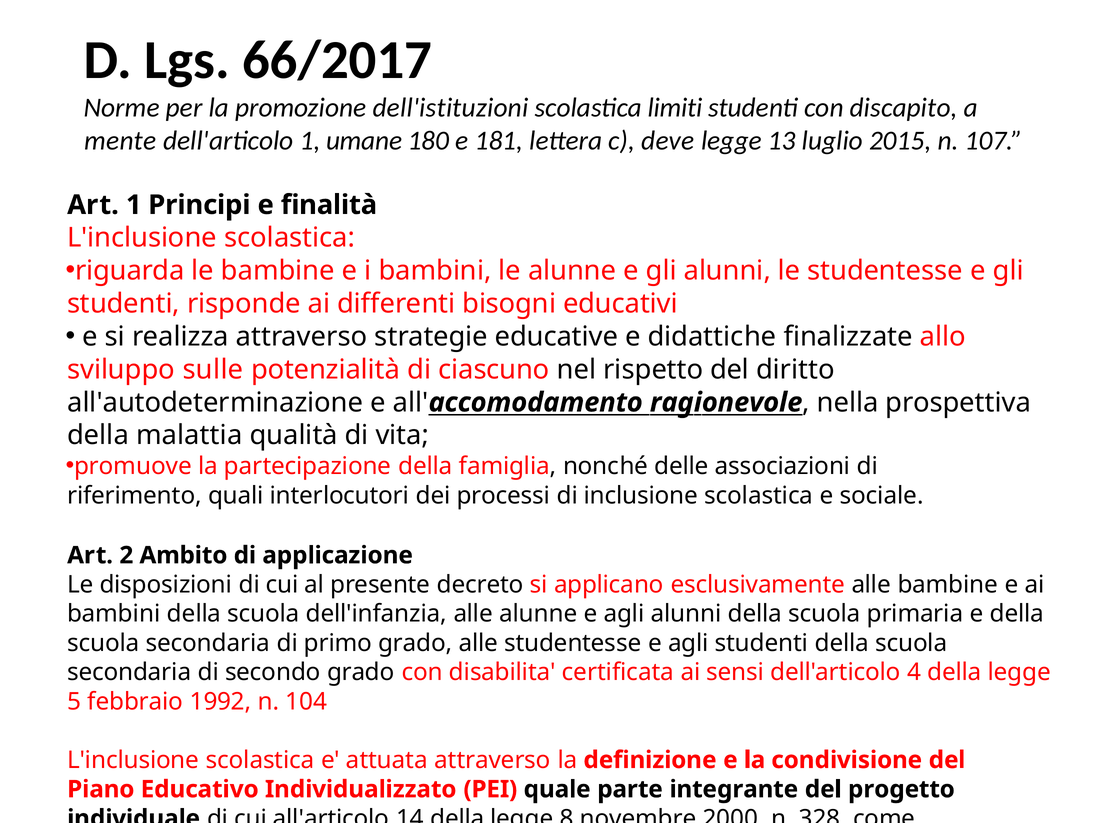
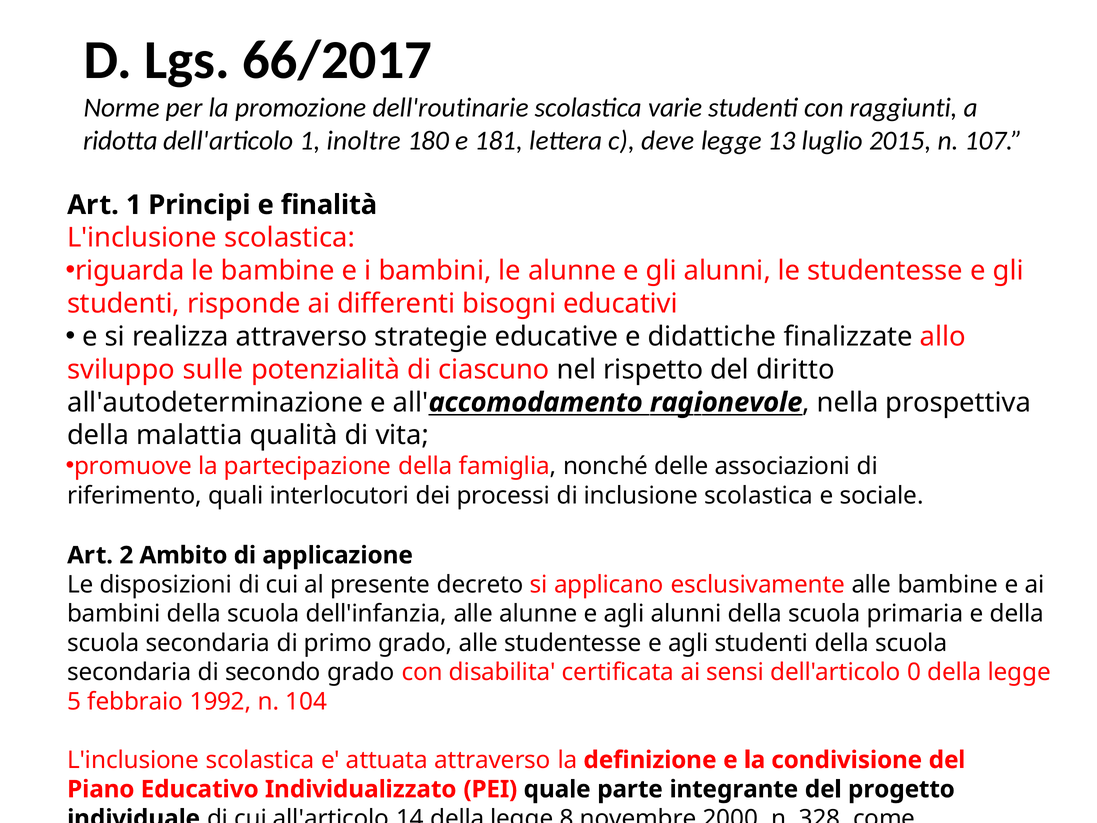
dell'istituzioni: dell'istituzioni -> dell'routinarie
limiti: limiti -> varie
discapito: discapito -> raggiunti
mente: mente -> ridotta
umane: umane -> inoltre
4: 4 -> 0
